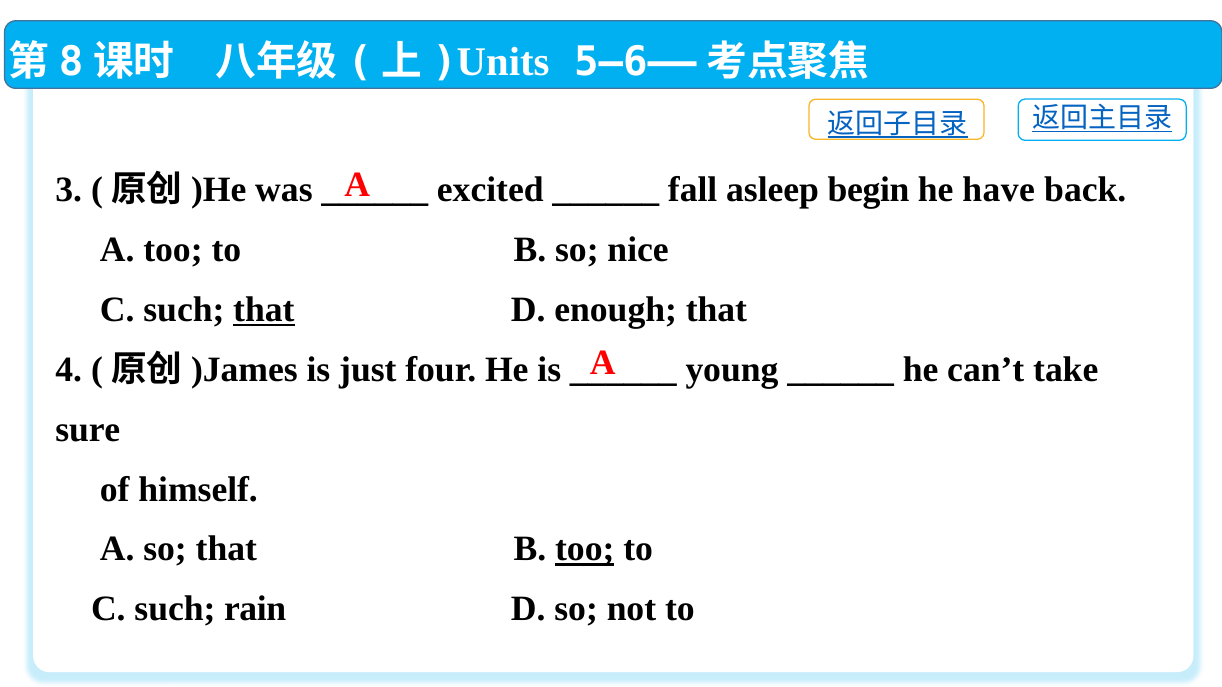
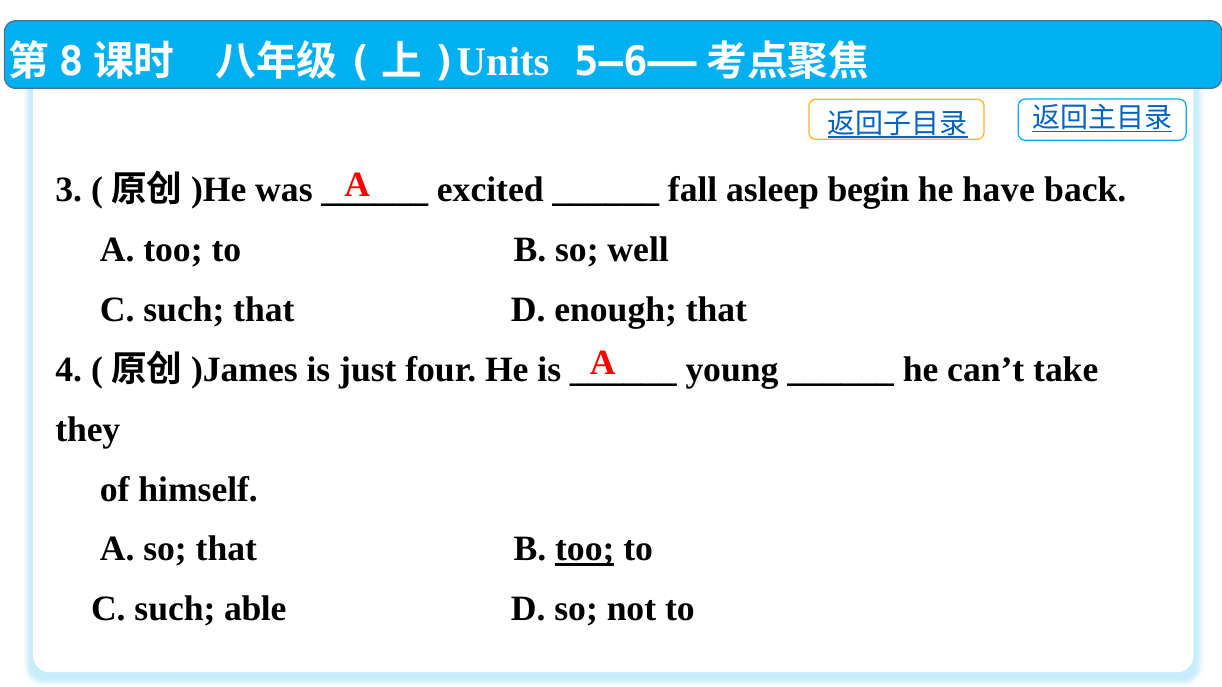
nice: nice -> well
that at (264, 310) underline: present -> none
sure: sure -> they
rain: rain -> able
